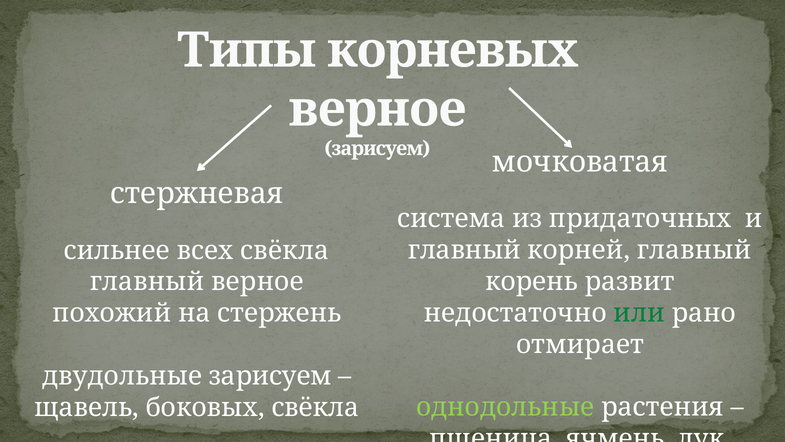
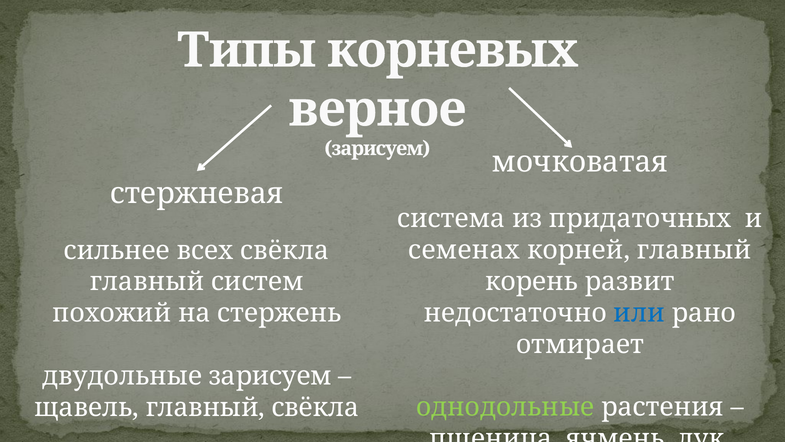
главный at (464, 250): главный -> семенах
главный верное: верное -> систем
или colour: green -> blue
щавель боковых: боковых -> главный
